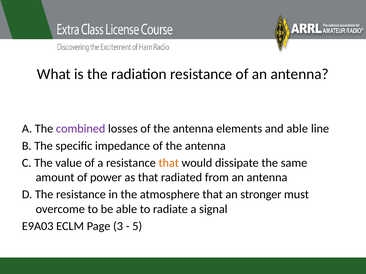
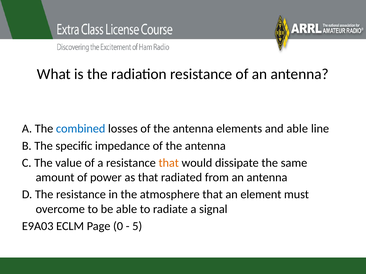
combined colour: purple -> blue
stronger: stronger -> element
3: 3 -> 0
